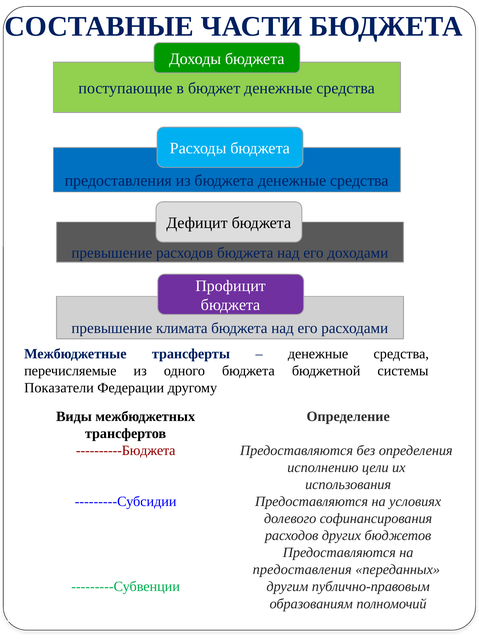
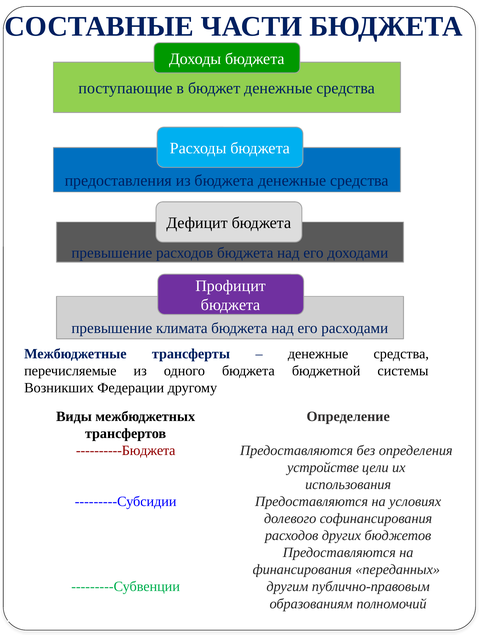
Показатели: Показатели -> Возникших
исполнению: исполнению -> устройстве
предоставления at (302, 569): предоставления -> финансирования
